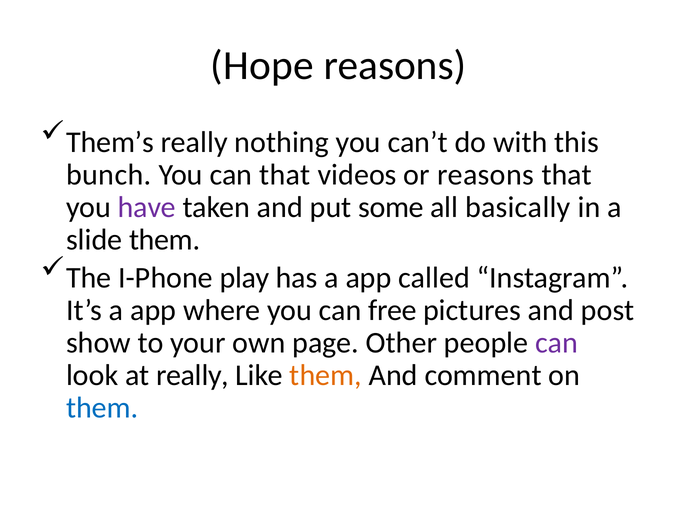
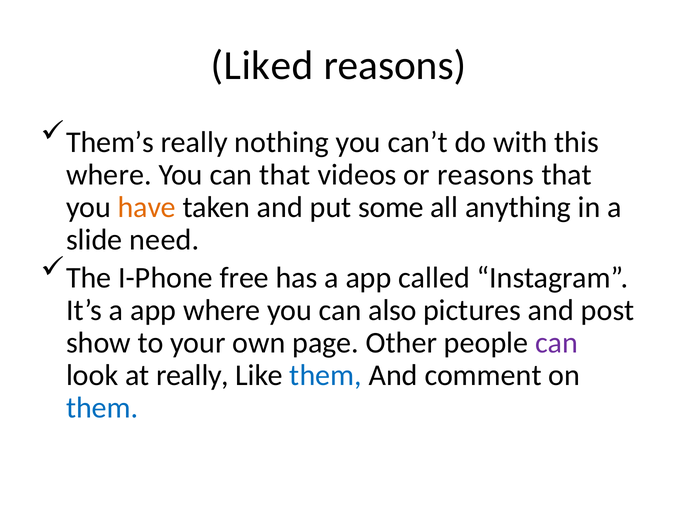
Hope: Hope -> Liked
bunch at (109, 175): bunch -> where
have colour: purple -> orange
basically: basically -> anything
slide them: them -> need
play: play -> free
free: free -> also
them at (326, 375) colour: orange -> blue
